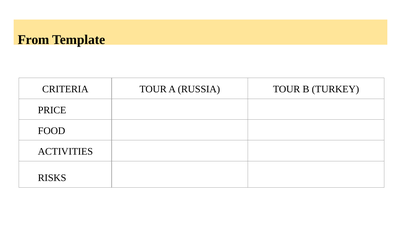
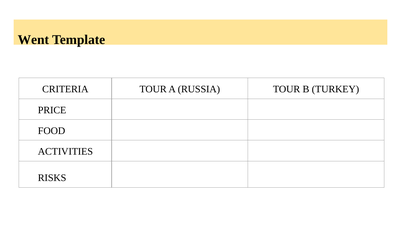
From: From -> Went
